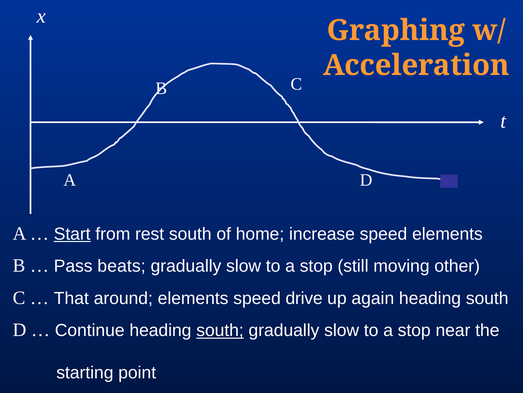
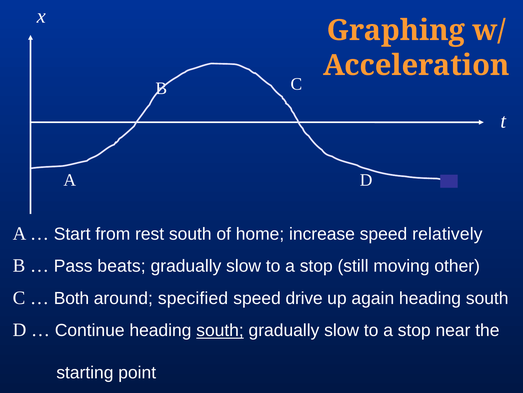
Start underline: present -> none
speed elements: elements -> relatively
That: That -> Both
around elements: elements -> specified
